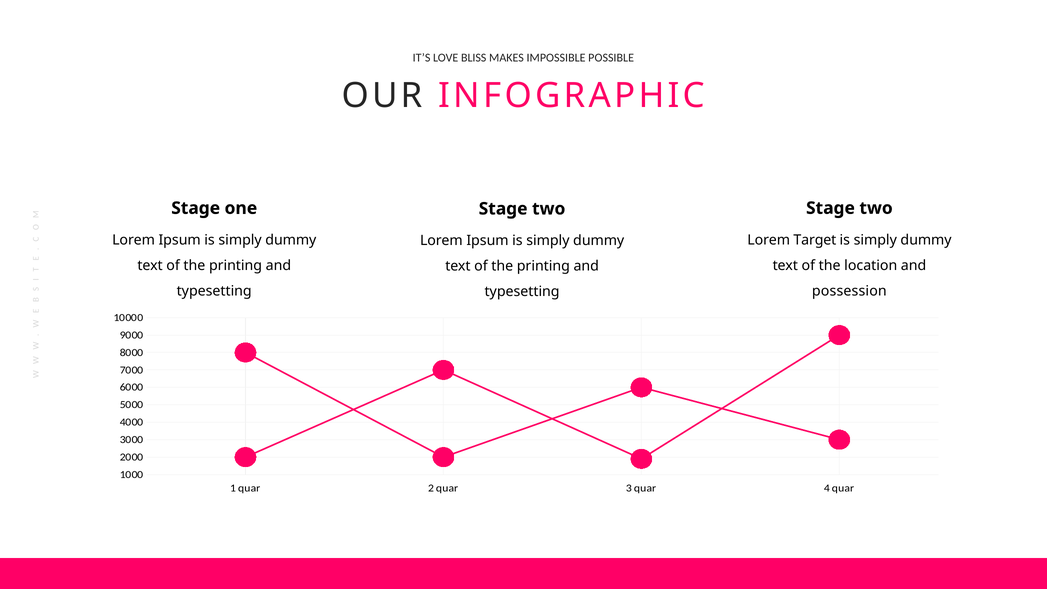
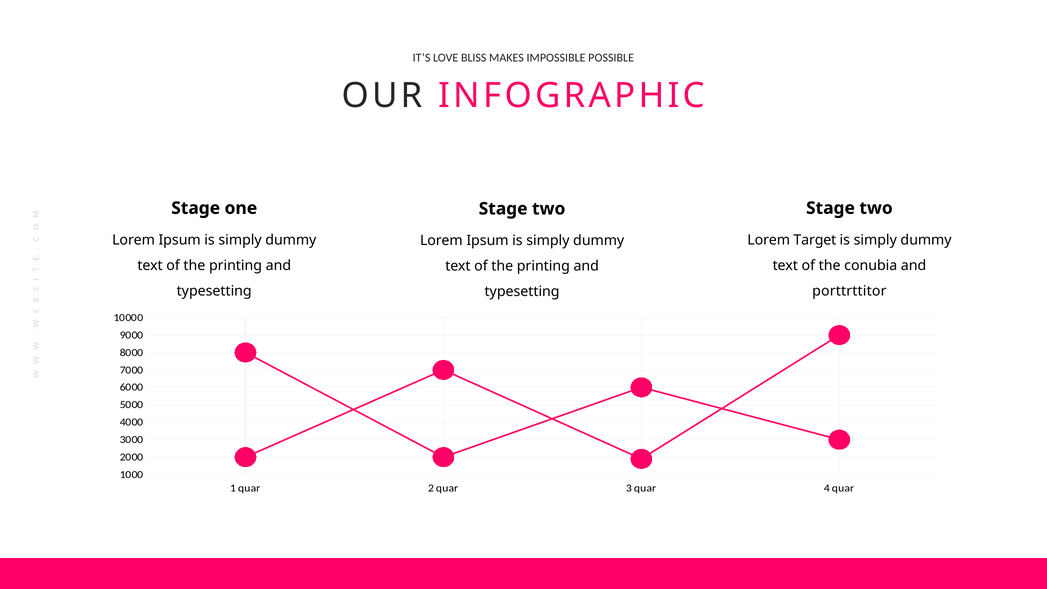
location: location -> conubia
possession: possession -> porttrttitor
